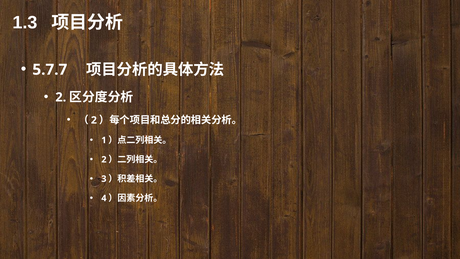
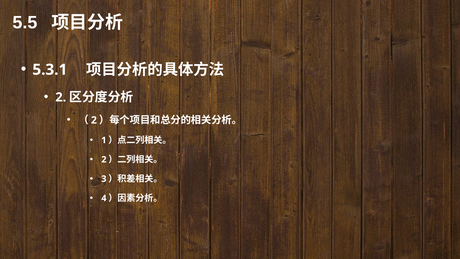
1.3: 1.3 -> 5.5
5.7.7: 5.7.7 -> 5.3.1
